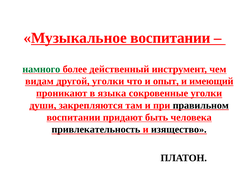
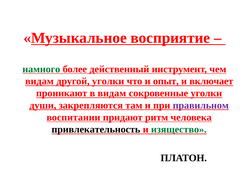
Музыкальное воспитании: воспитании -> восприятие
имеющий: имеющий -> включает
в языка: языка -> видам
правильном colour: black -> purple
быть: быть -> ритм
изящество colour: black -> green
